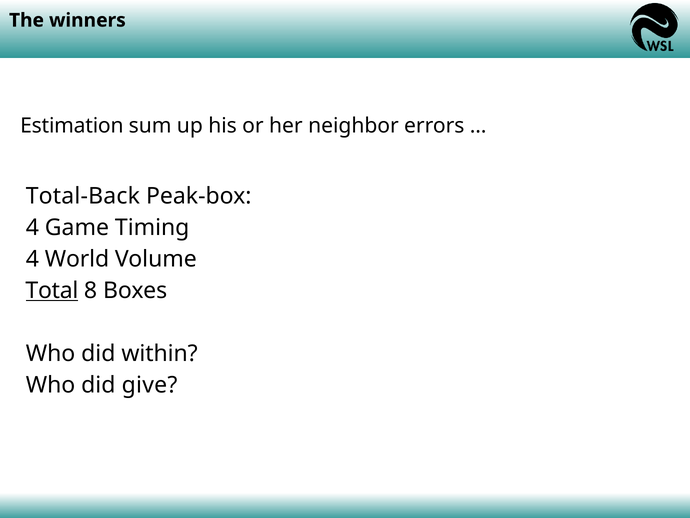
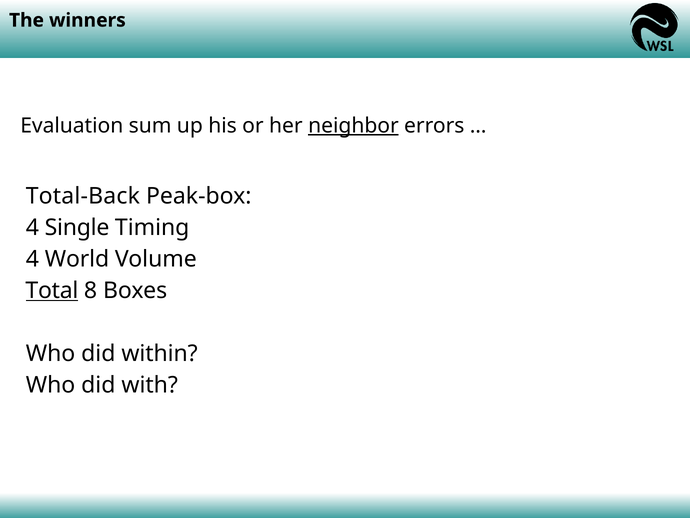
Estimation: Estimation -> Evaluation
neighbor underline: none -> present
Game: Game -> Single
give: give -> with
